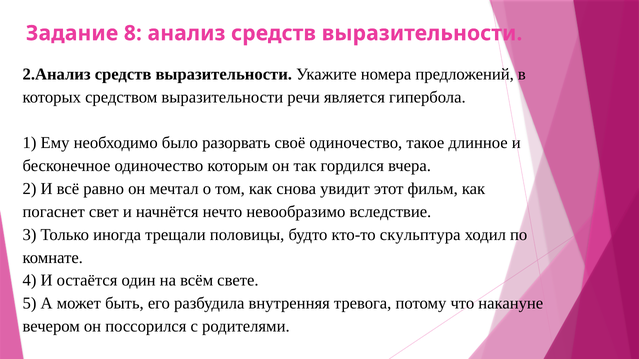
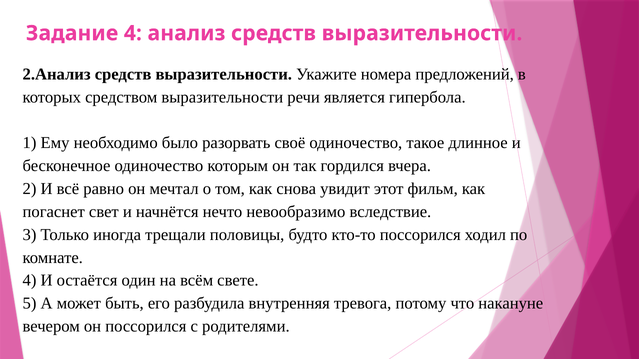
Задание 8: 8 -> 4
кто-то скульптура: скульптура -> поссорился
